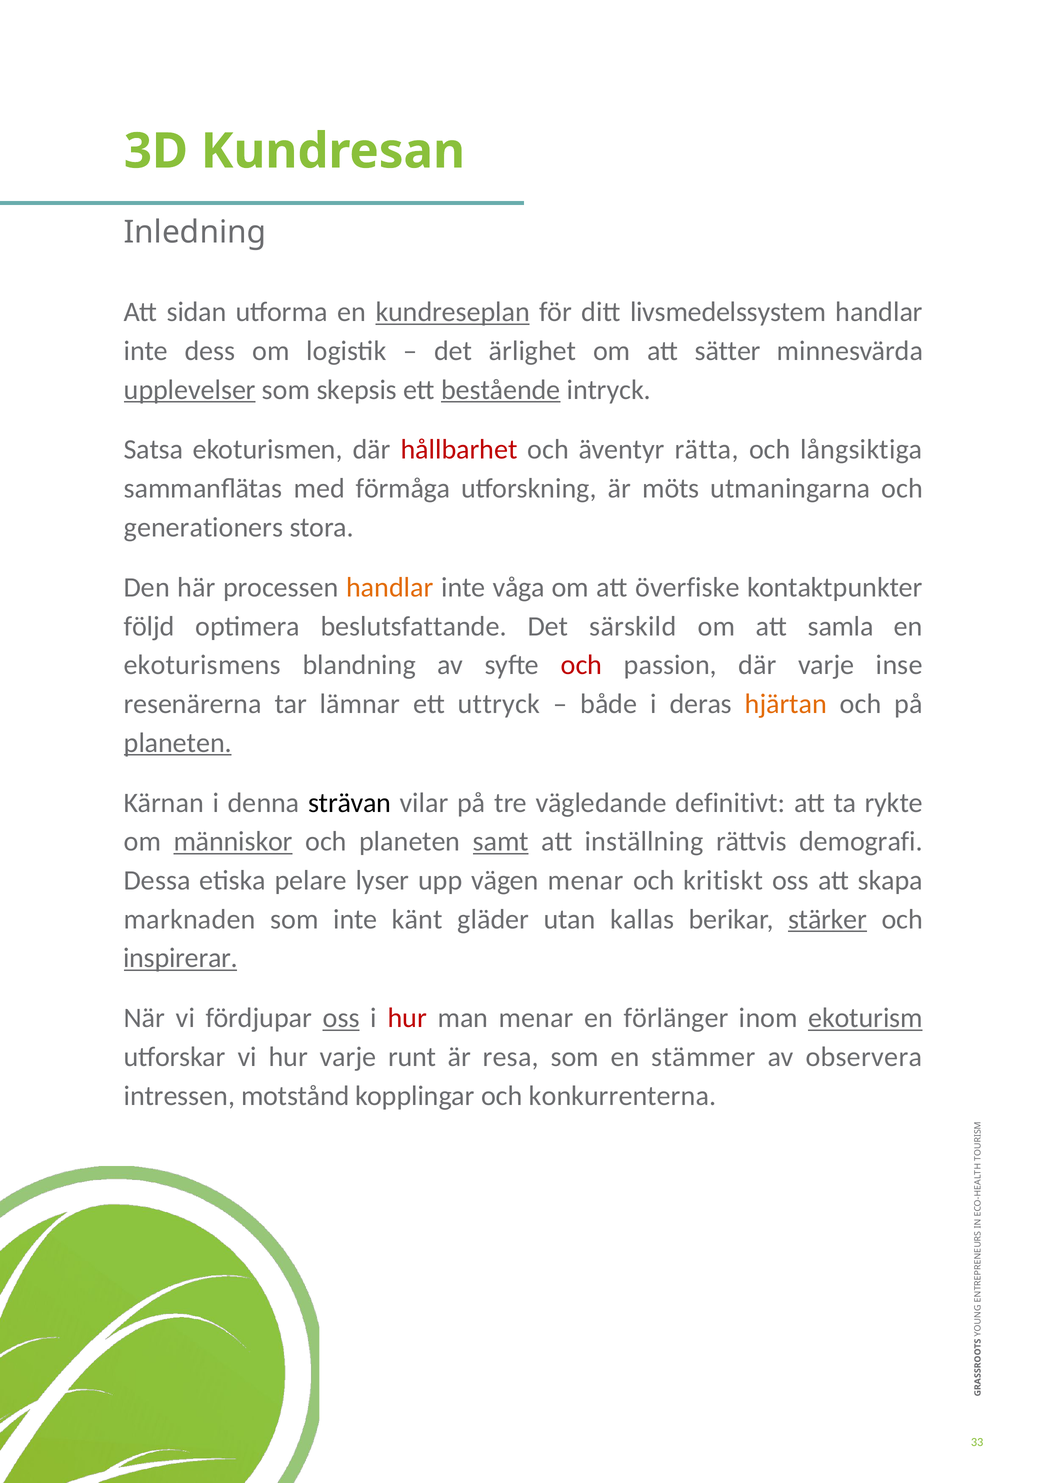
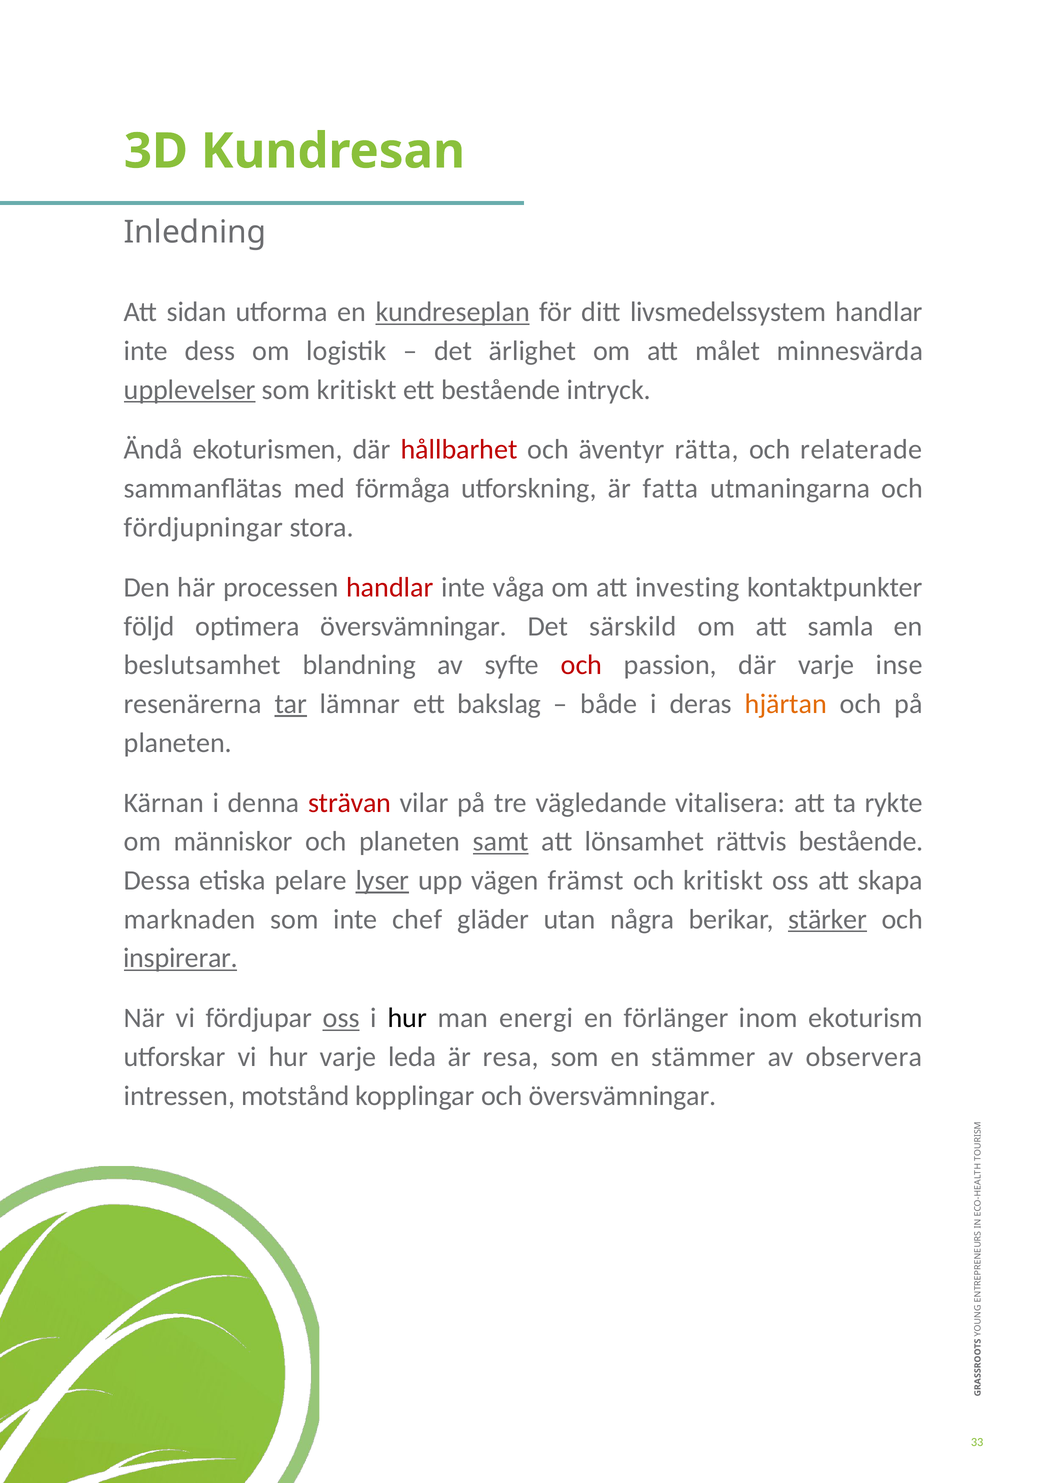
sätter: sätter -> målet
som skepsis: skepsis -> kritiskt
bestående at (501, 390) underline: present -> none
Satsa: Satsa -> Ändå
långsiktiga: långsiktiga -> relaterade
möts: möts -> fatta
generationers: generationers -> fördjupningar
handlar at (390, 587) colour: orange -> red
överfiske: överfiske -> investing
optimera beslutsfattande: beslutsfattande -> översvämningar
ekoturismens: ekoturismens -> beslutsamhet
tar underline: none -> present
uttryck: uttryck -> bakslag
planeten at (178, 742) underline: present -> none
strävan colour: black -> red
definitivt: definitivt -> vitalisera
människor underline: present -> none
inställning: inställning -> lönsamhet
rättvis demografi: demografi -> bestående
lyser underline: none -> present
vägen menar: menar -> främst
känt: känt -> chef
kallas: kallas -> några
hur at (407, 1018) colour: red -> black
man menar: menar -> energi
ekoturism underline: present -> none
runt: runt -> leda
och konkurrenterna: konkurrenterna -> översvämningar
